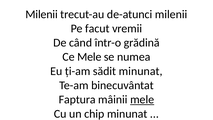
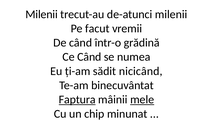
Ce Mele: Mele -> Când
sădit minunat: minunat -> nicicând
Faptura underline: none -> present
